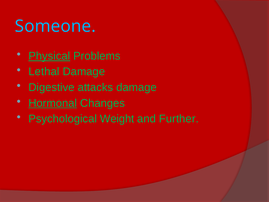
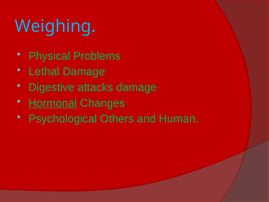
Someone: Someone -> Weighing
Physical underline: present -> none
Weight: Weight -> Others
Further: Further -> Human
